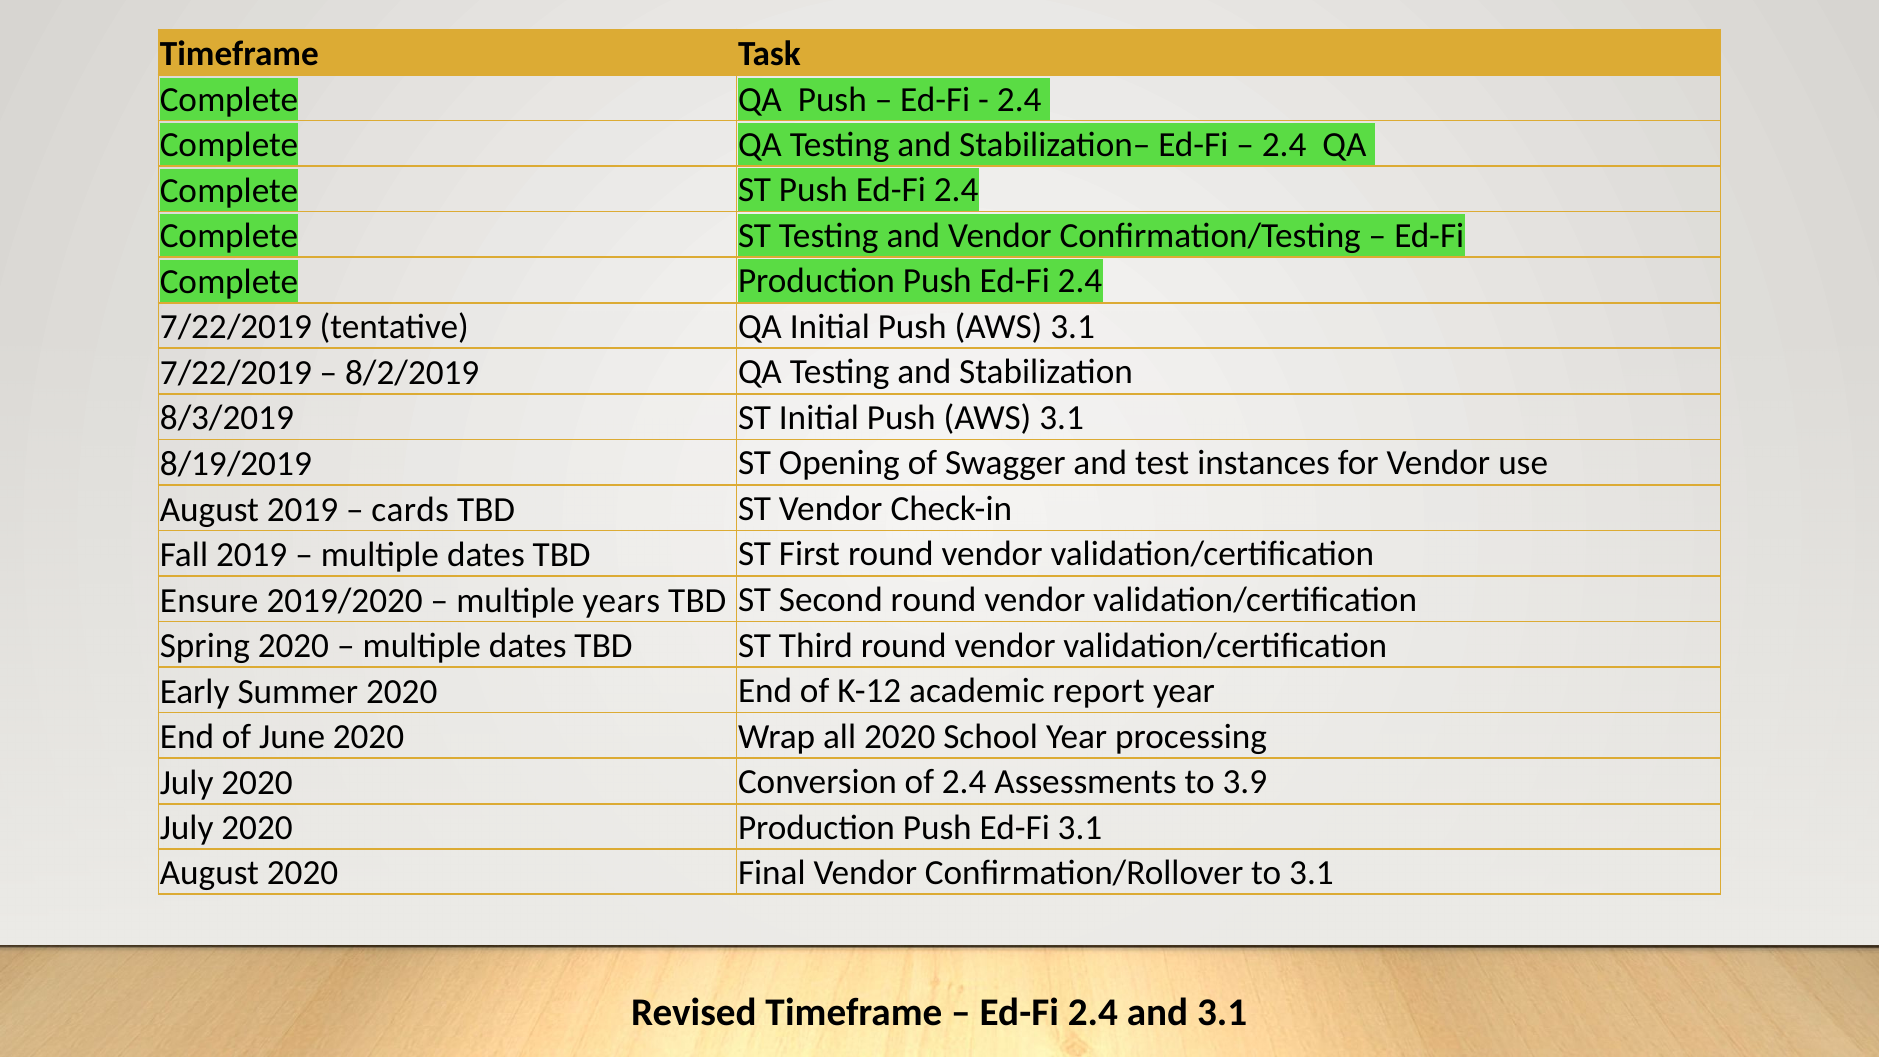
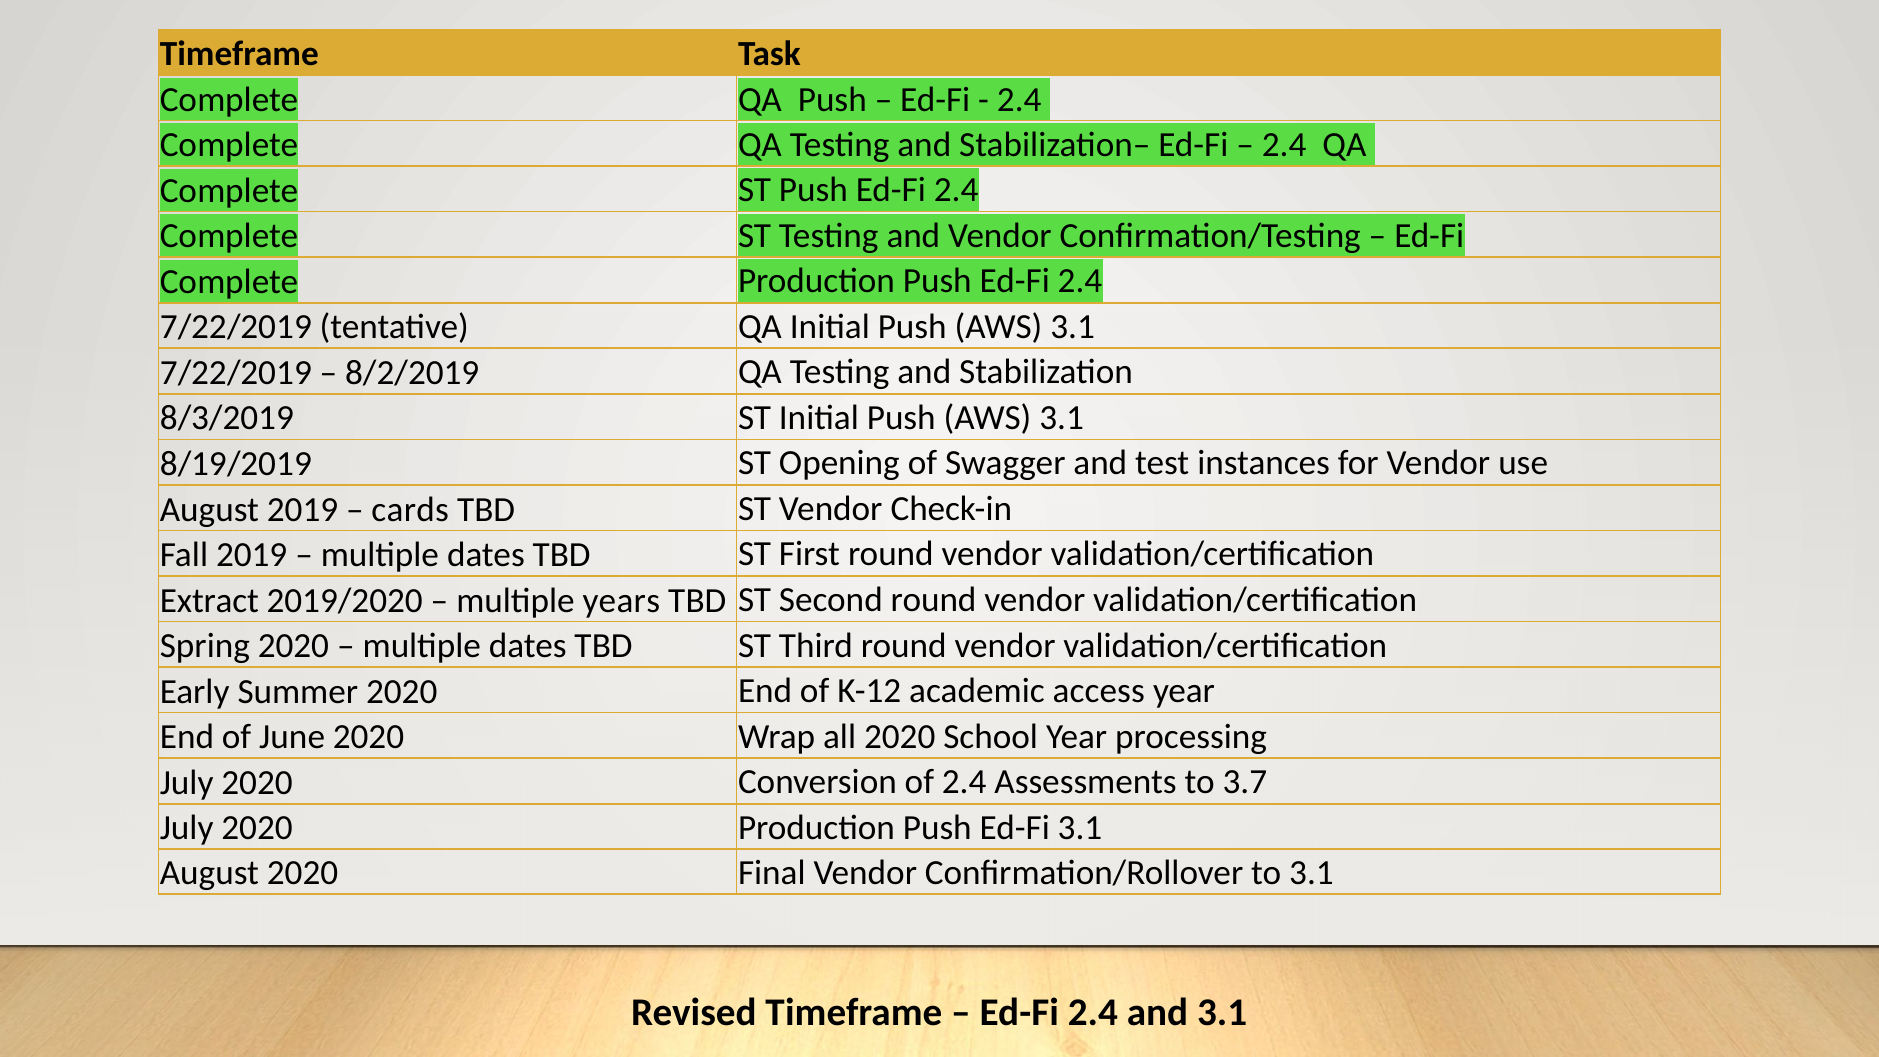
Ensure: Ensure -> Extract
report: report -> access
3.9: 3.9 -> 3.7
